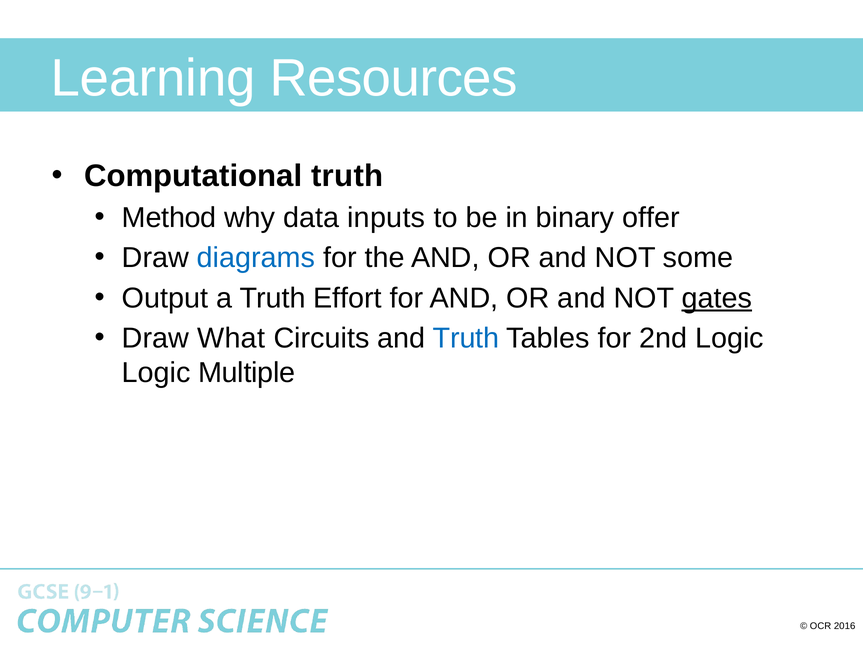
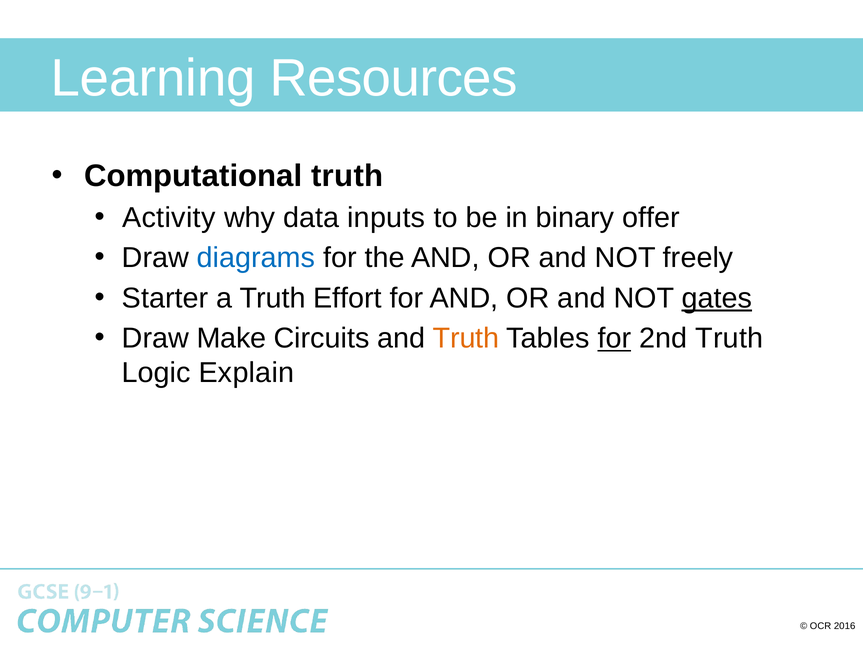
Method: Method -> Activity
some: some -> freely
Output: Output -> Starter
What: What -> Make
Truth at (466, 339) colour: blue -> orange
for at (614, 339) underline: none -> present
2nd Logic: Logic -> Truth
Multiple: Multiple -> Explain
